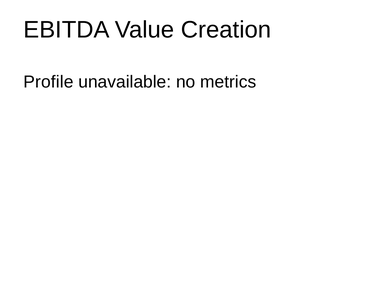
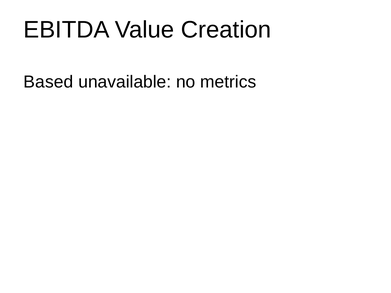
Profile: Profile -> Based
